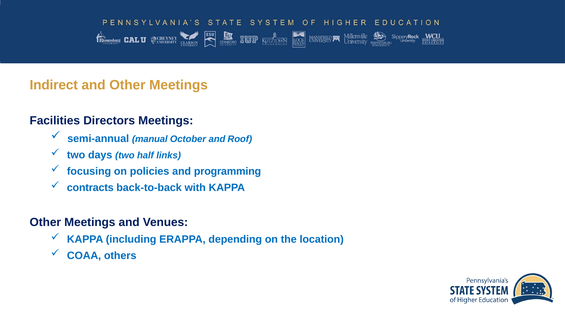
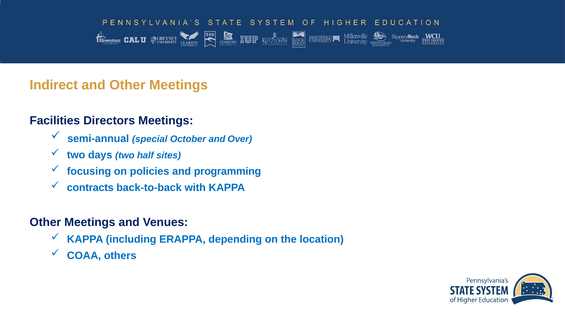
manual: manual -> special
Roof: Roof -> Over
links: links -> sites
